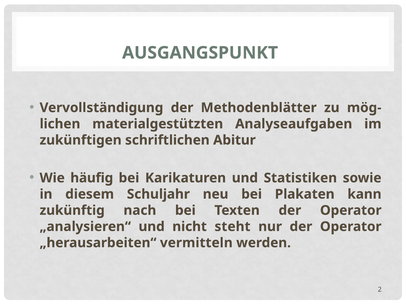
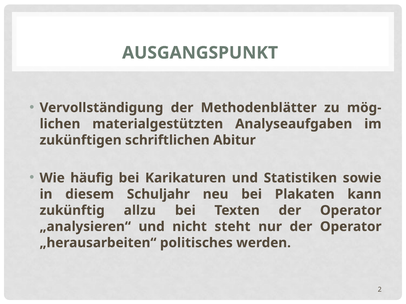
nach: nach -> allzu
vermitteln: vermitteln -> politisches
